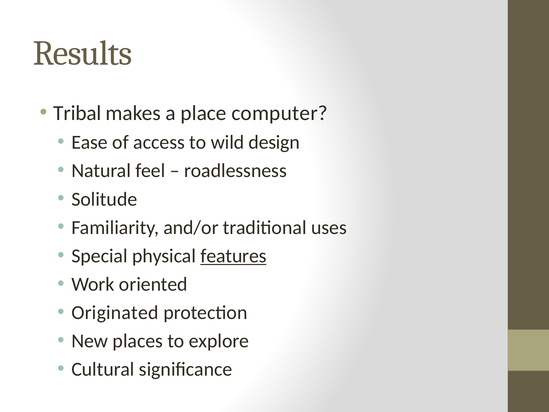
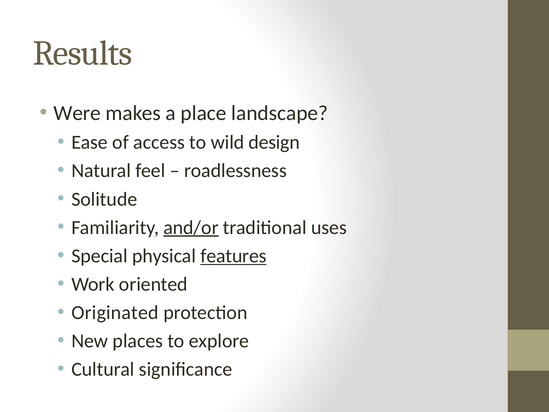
Tribal: Tribal -> Were
computer: computer -> landscape
and/or underline: none -> present
